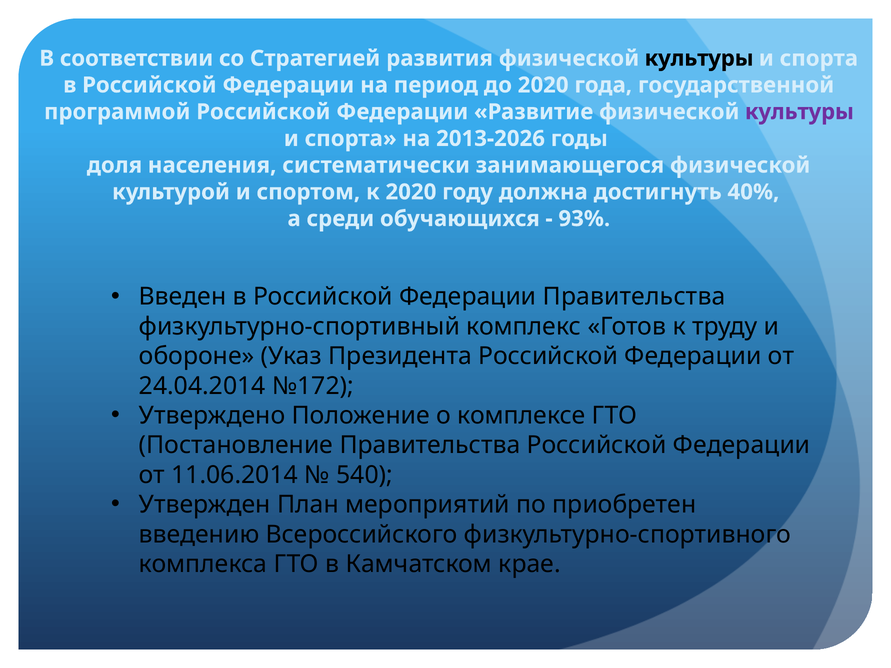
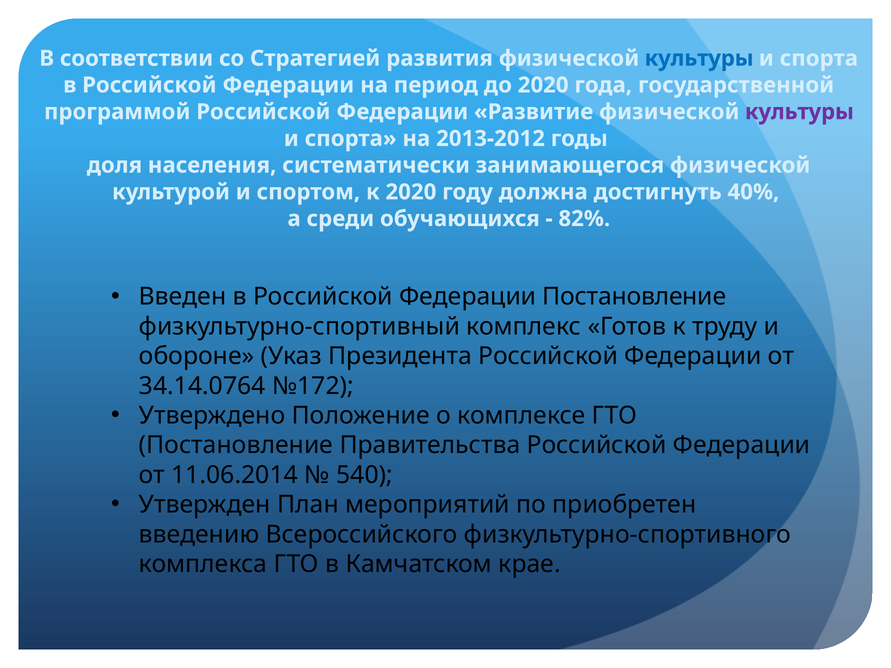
культуры at (699, 58) colour: black -> blue
2013-2026: 2013-2026 -> 2013-2012
93%: 93% -> 82%
Федерации Правительства: Правительства -> Постановление
24.04.2014: 24.04.2014 -> 34.14.0764
